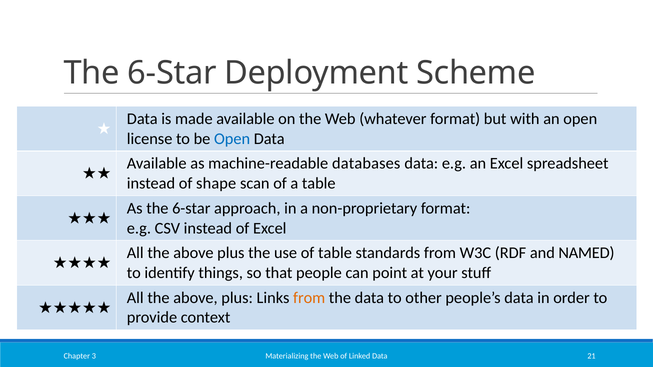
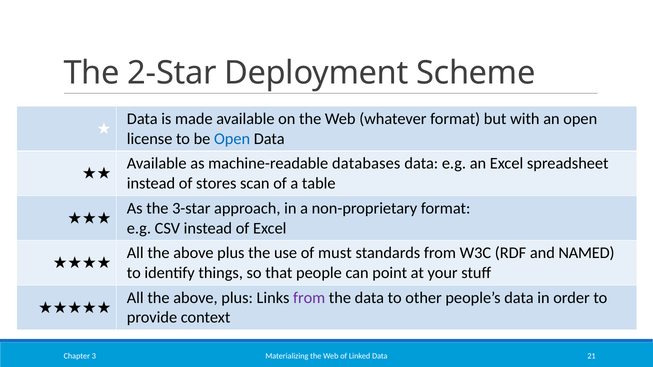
6-Star at (172, 73): 6-Star -> 2-Star
shape: shape -> stores
As the 6-star: 6-star -> 3-star
of table: table -> must
from at (309, 298) colour: orange -> purple
